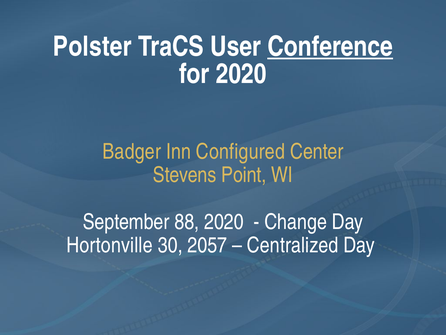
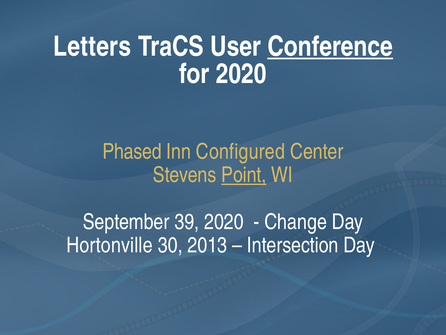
Polster: Polster -> Letters
Badger: Badger -> Phased
Point underline: none -> present
88: 88 -> 39
2057: 2057 -> 2013
Centralized: Centralized -> Intersection
